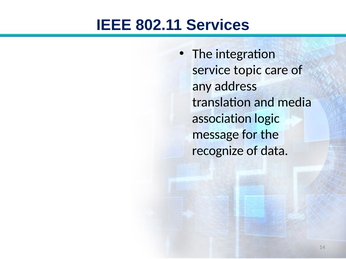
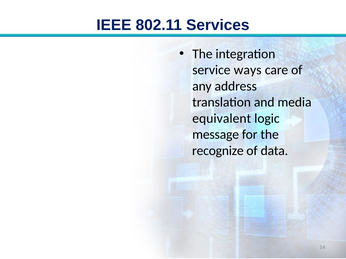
topic: topic -> ways
association: association -> equivalent
